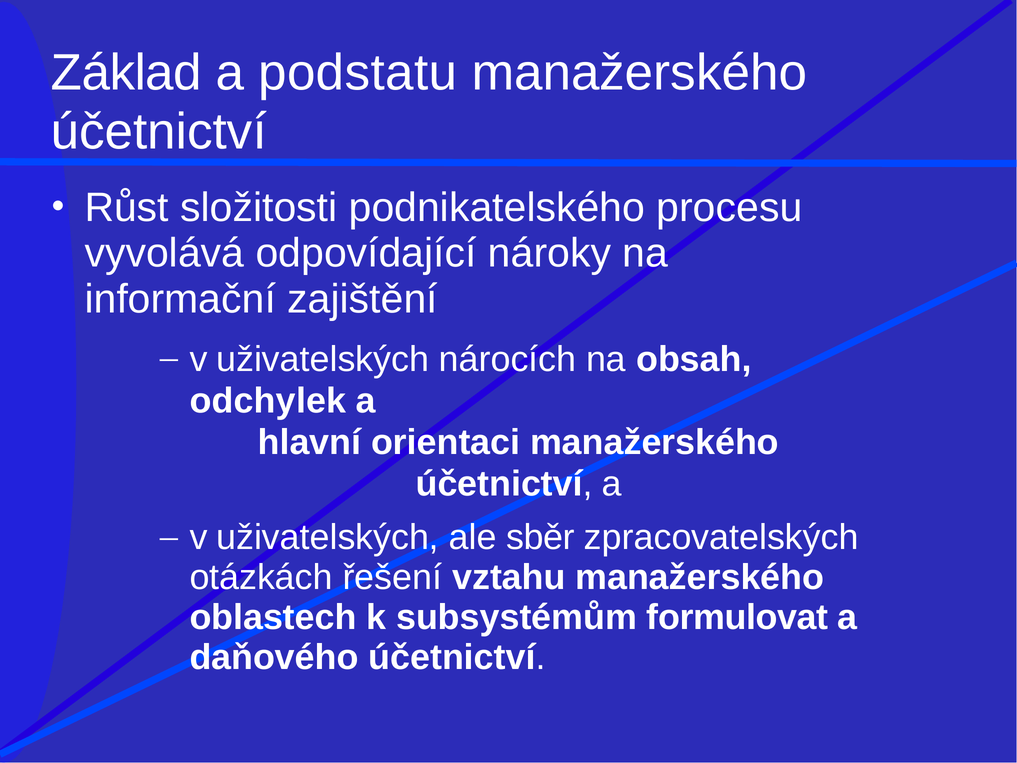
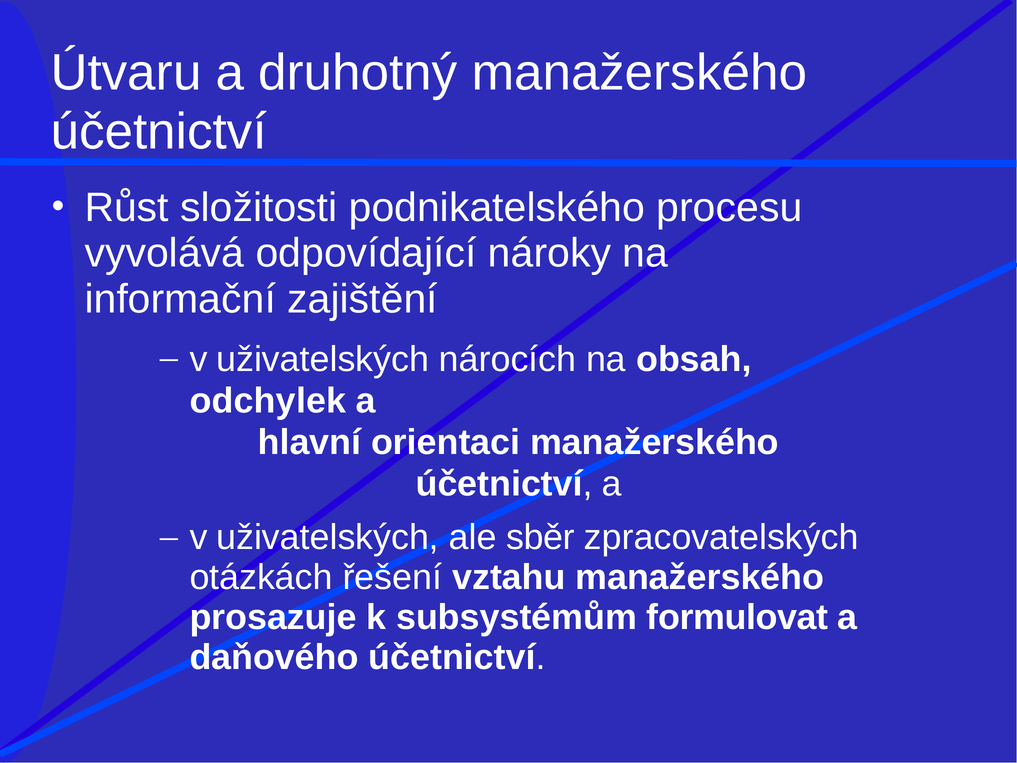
Základ: Základ -> Útvaru
podstatu: podstatu -> druhotný
oblastech: oblastech -> prosazuje
